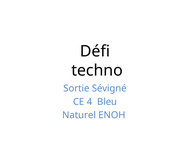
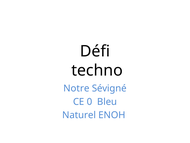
Sortie: Sortie -> Notre
4: 4 -> 0
